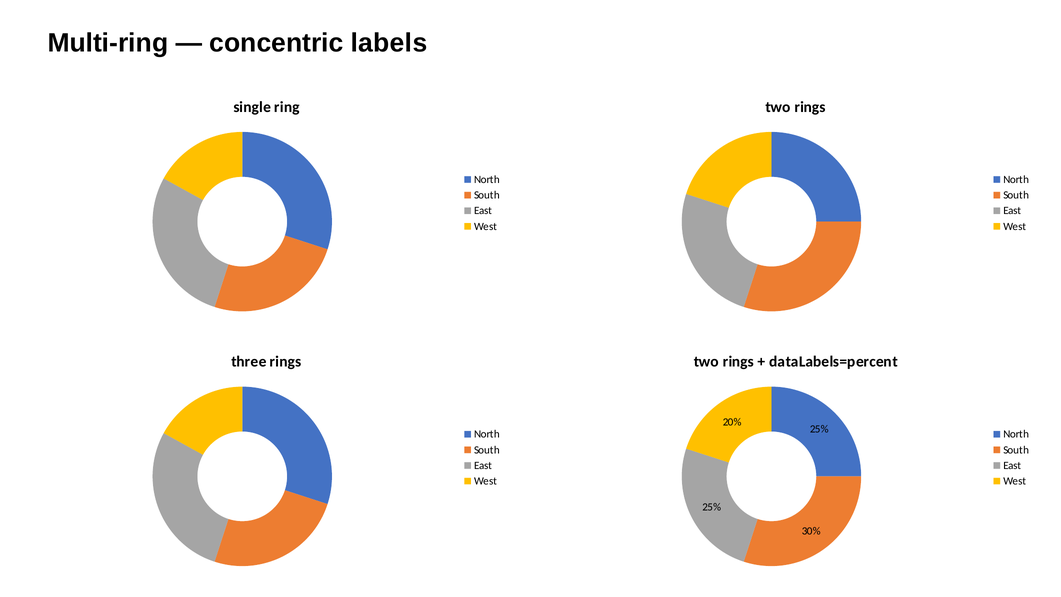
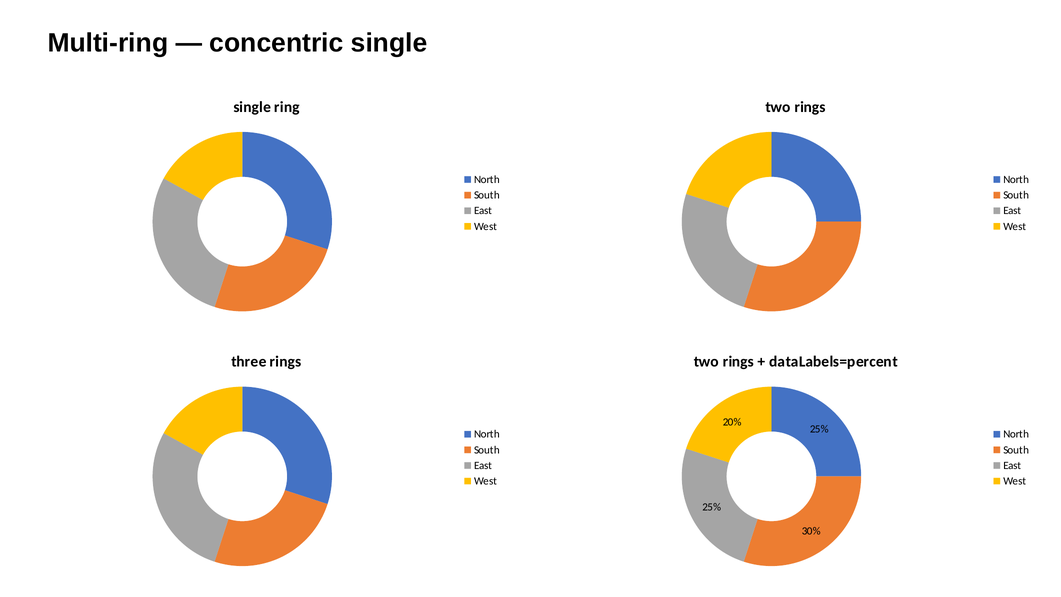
concentric labels: labels -> single
